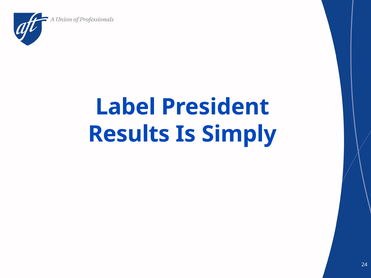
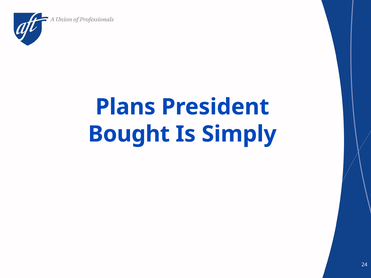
Label: Label -> Plans
Results: Results -> Bought
